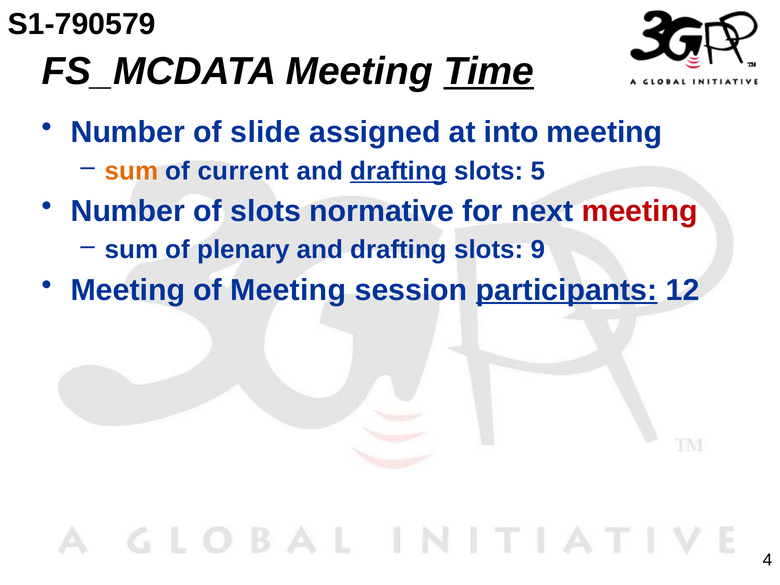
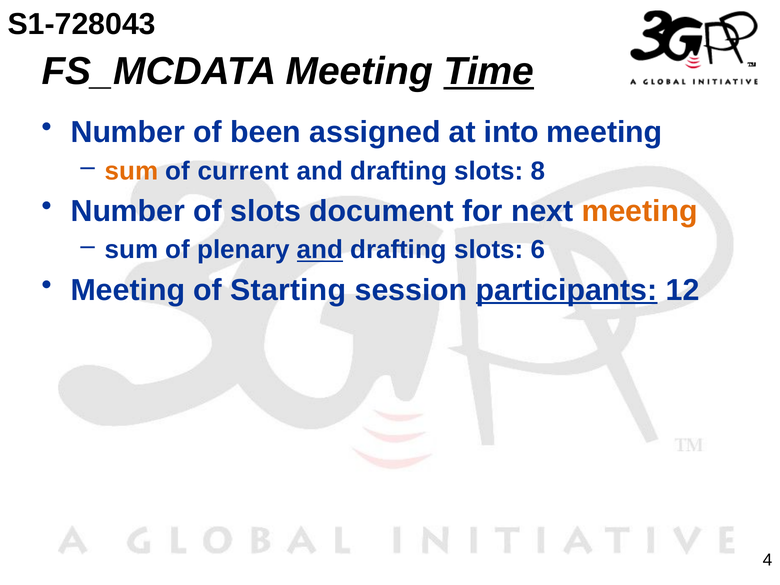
S1-790579: S1-790579 -> S1-728043
slide: slide -> been
drafting at (399, 171) underline: present -> none
5: 5 -> 8
normative: normative -> document
meeting at (640, 211) colour: red -> orange
and at (320, 250) underline: none -> present
9: 9 -> 6
of Meeting: Meeting -> Starting
